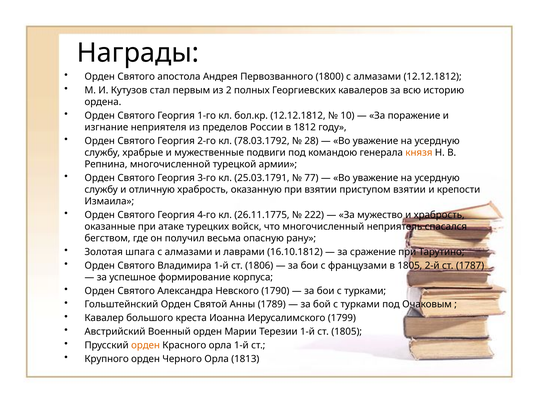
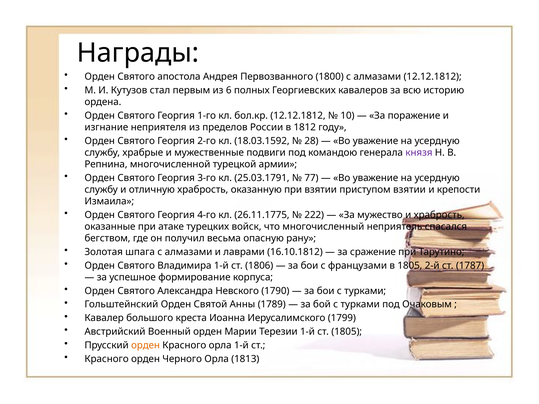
2: 2 -> 6
78.03.1792: 78.03.1792 -> 18.03.1592
князя colour: orange -> purple
Крупного at (107, 359): Крупного -> Красного
